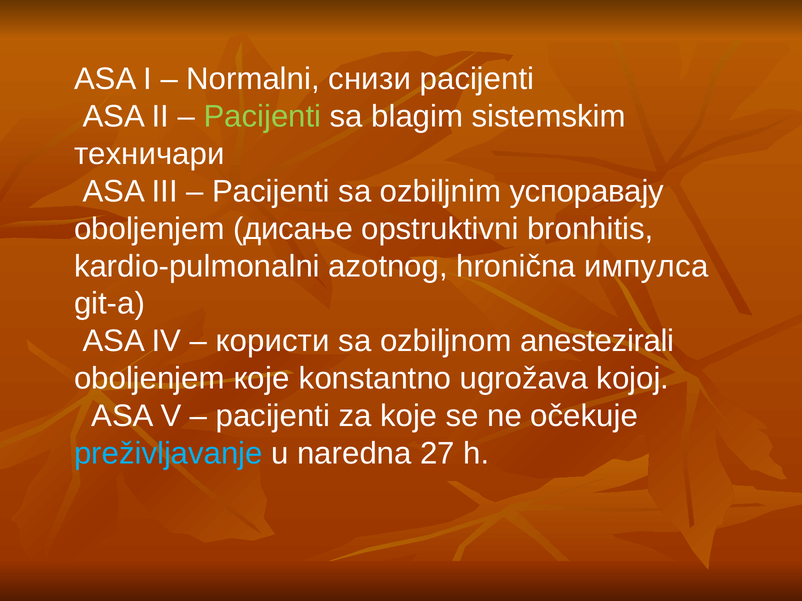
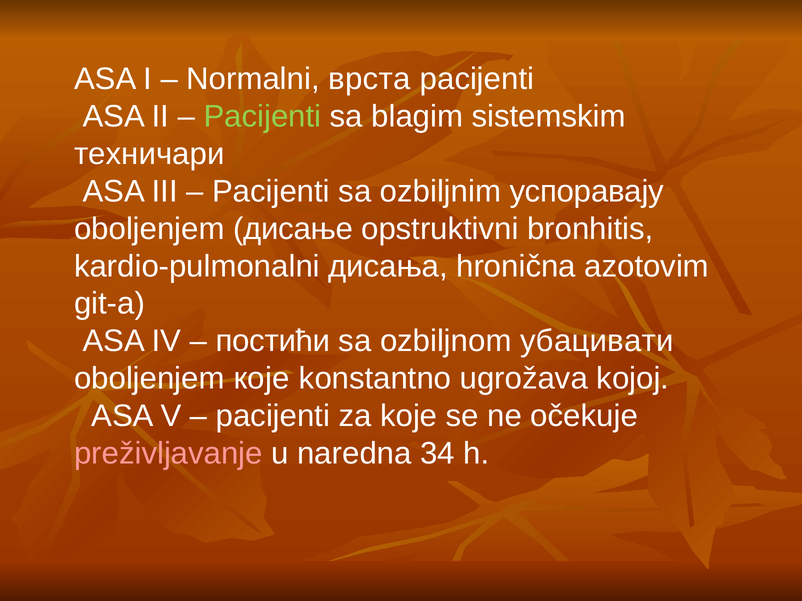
снизи: снизи -> врста
azotnog: azotnog -> дисањa
импулса: импулса -> azotovim
користи: користи -> постићи
anestezirali: anestezirali -> убацивати
preživljavanje colour: light blue -> pink
27: 27 -> 34
